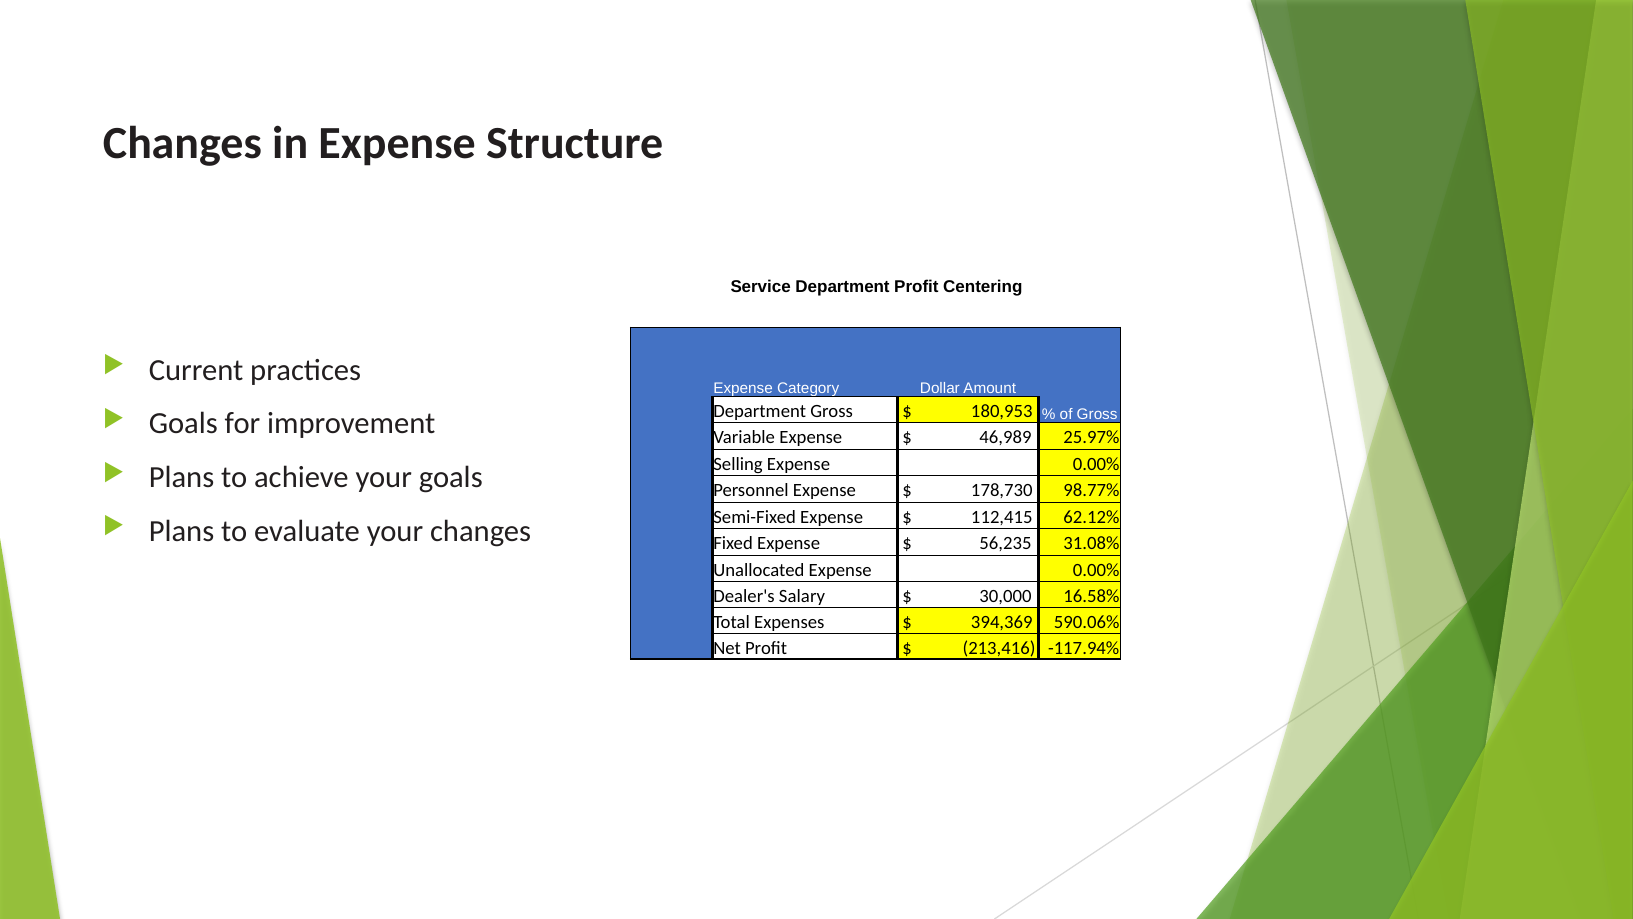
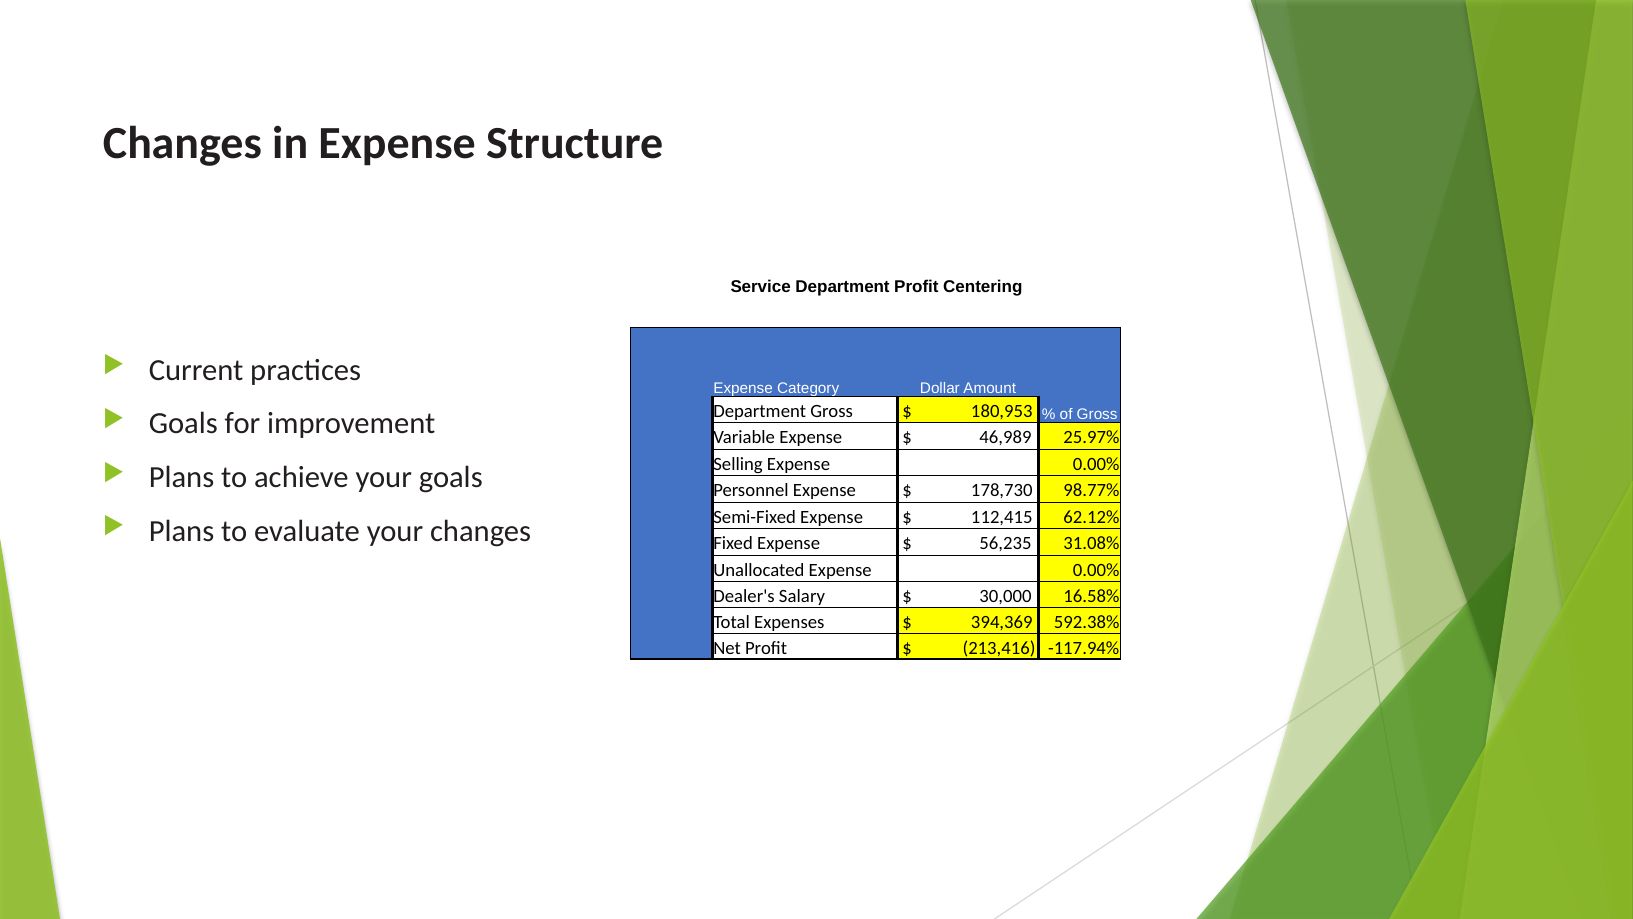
590.06%: 590.06% -> 592.38%
